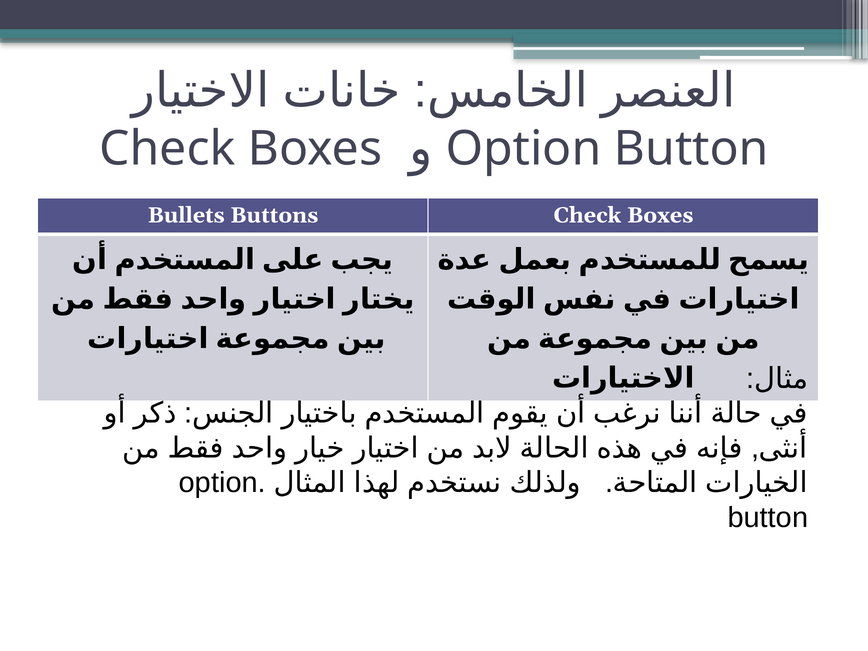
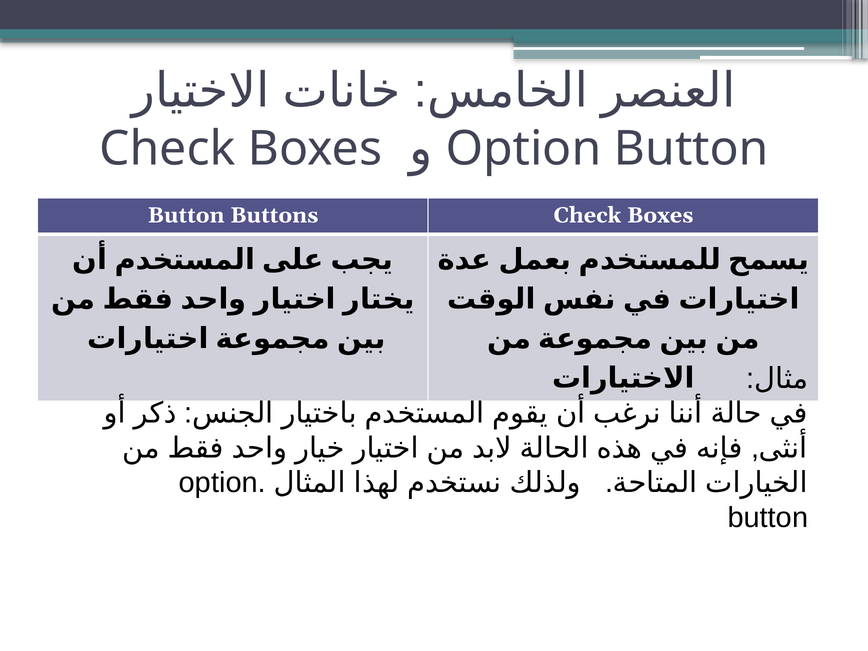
Bullets at (186, 215): Bullets -> Button
